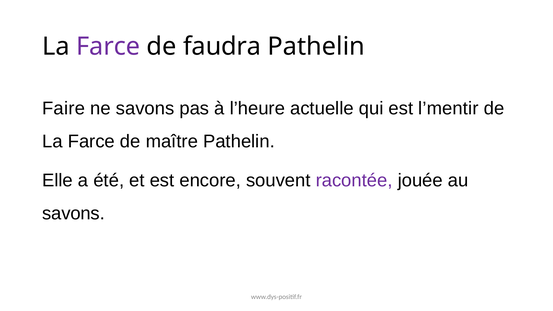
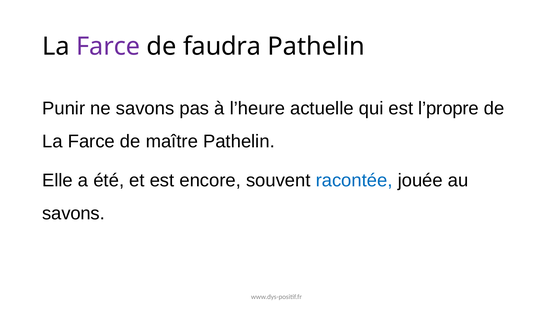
Faire: Faire -> Punir
l’mentir: l’mentir -> l’propre
racontée colour: purple -> blue
